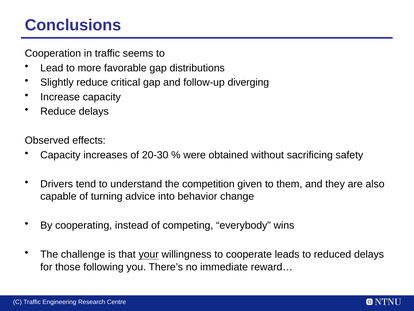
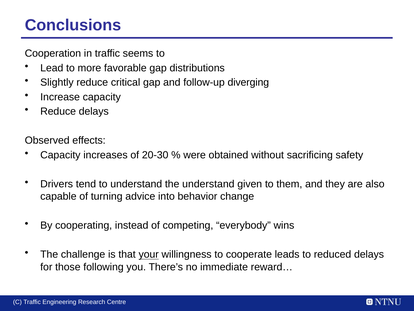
the competition: competition -> understand
